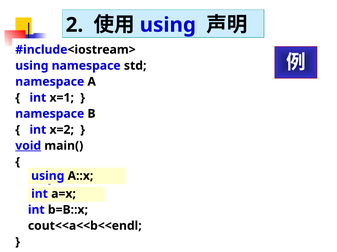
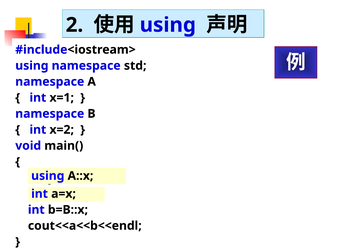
void underline: present -> none
